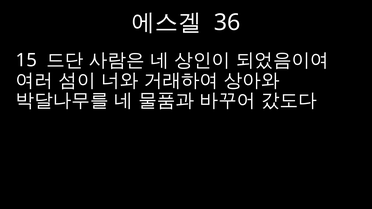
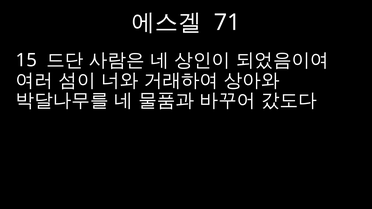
36: 36 -> 71
